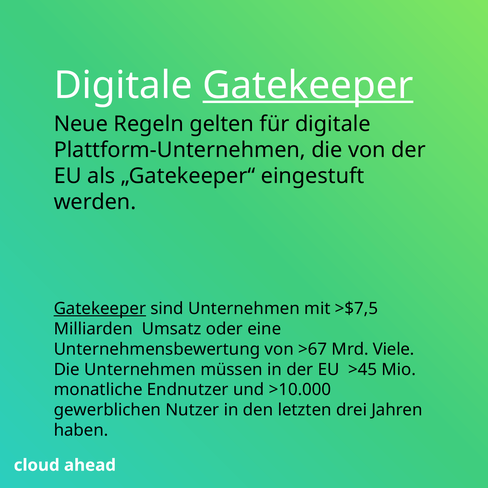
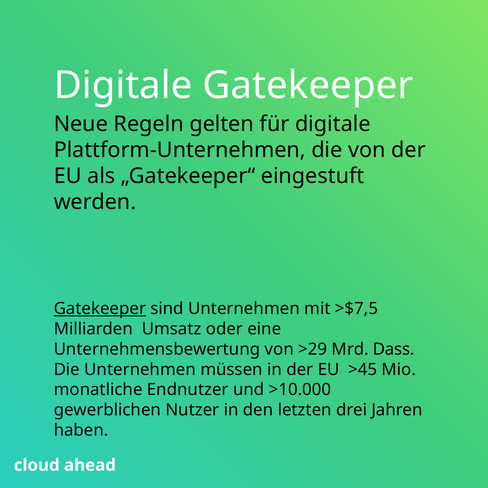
Gatekeeper at (308, 85) underline: present -> none
>67: >67 -> >29
Viele: Viele -> Dass
